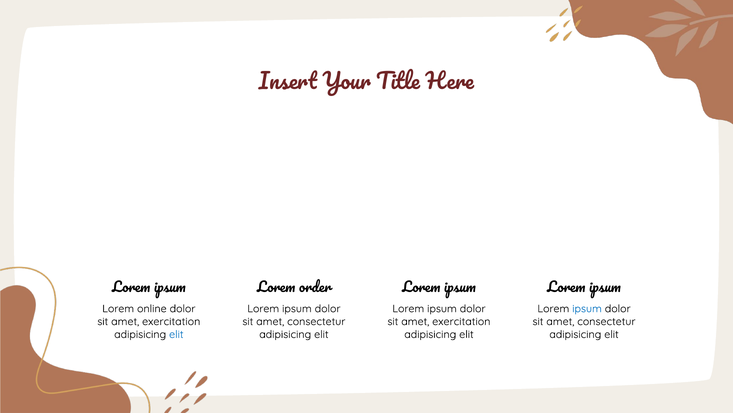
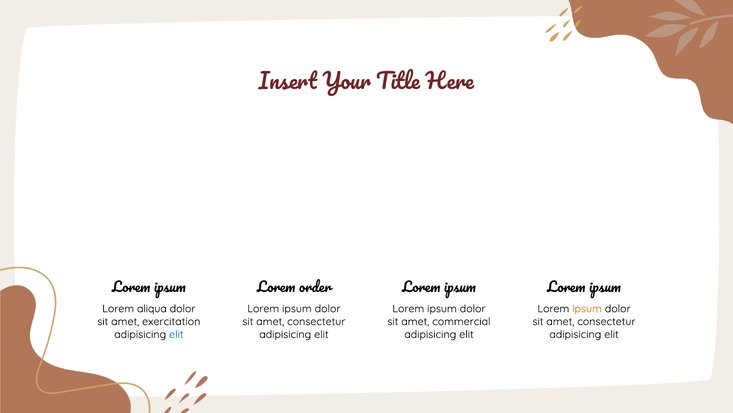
online: online -> aliqua
ipsum at (587, 308) colour: blue -> orange
exercitation at (461, 321): exercitation -> commercial
